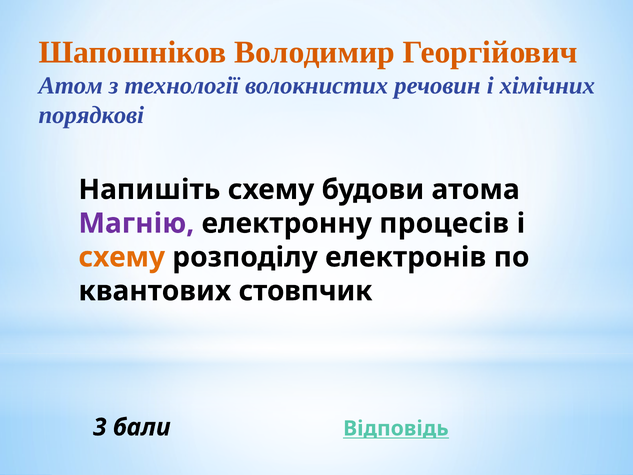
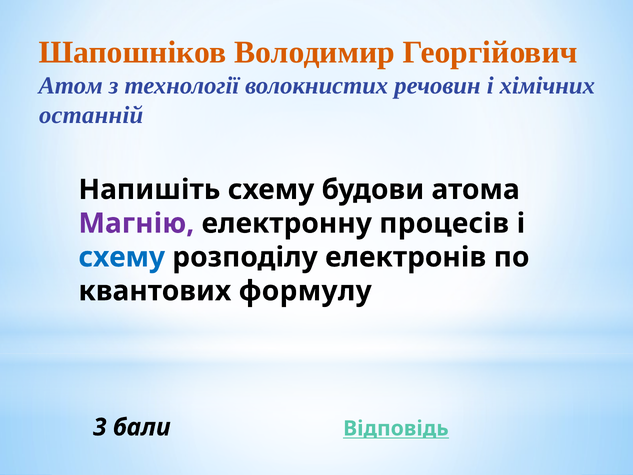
порядкові: порядкові -> останній
схему at (122, 257) colour: orange -> blue
стовпчик: стовпчик -> формулу
